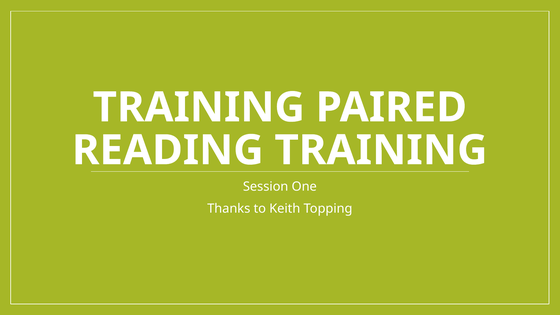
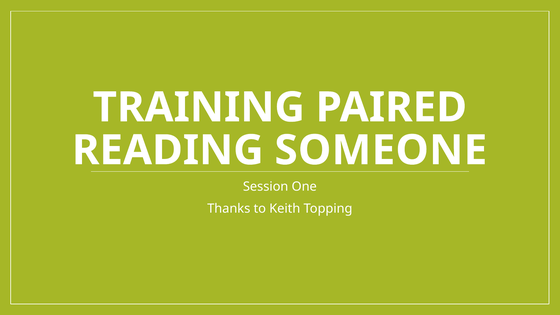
READING TRAINING: TRAINING -> SOMEONE
